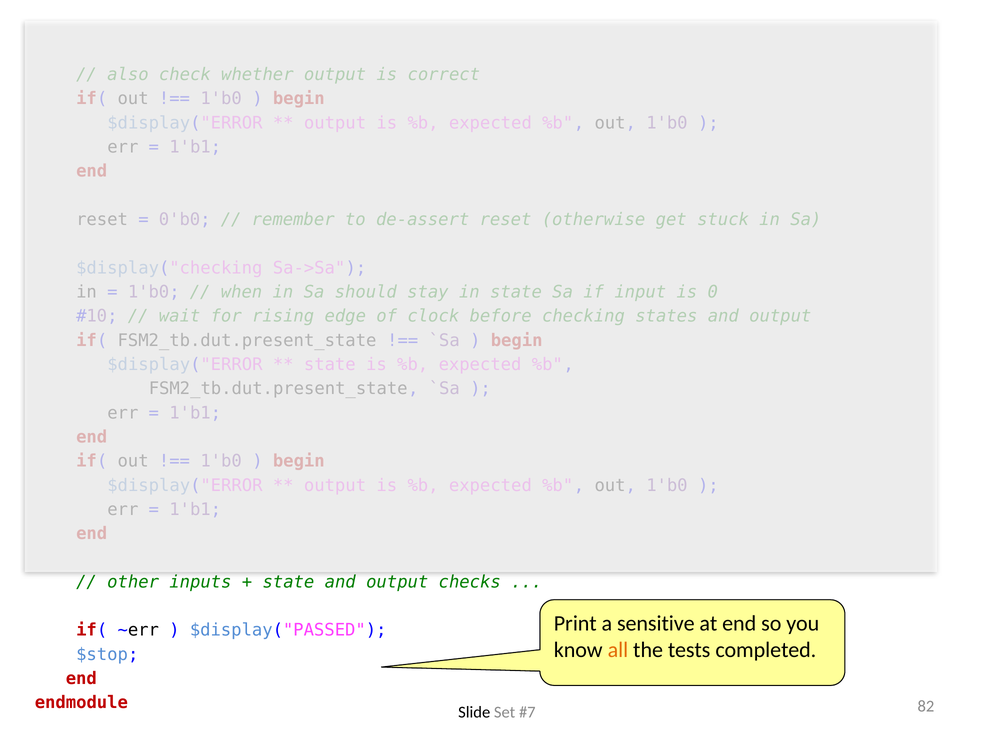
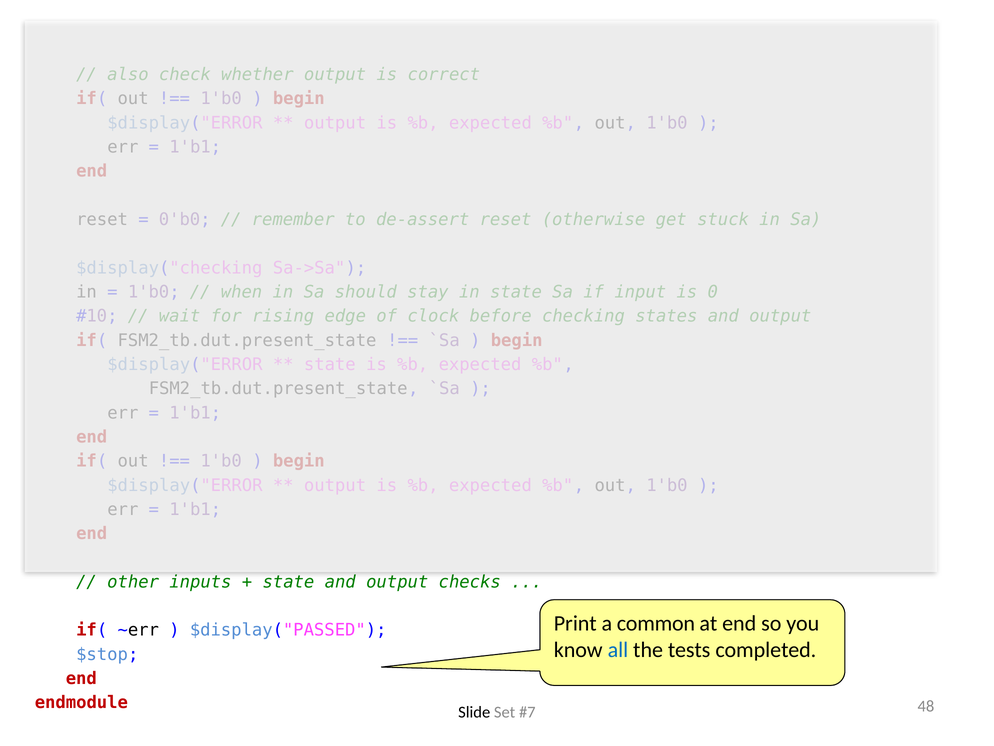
sensitive: sensitive -> common
all colour: orange -> blue
82: 82 -> 48
